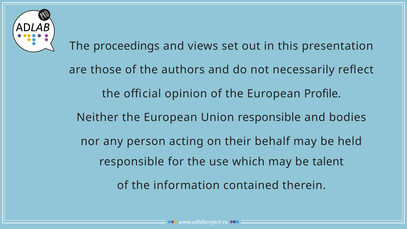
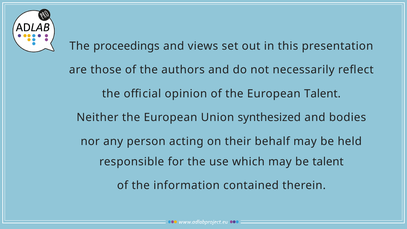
European Profile: Profile -> Talent
Union responsible: responsible -> synthesized
